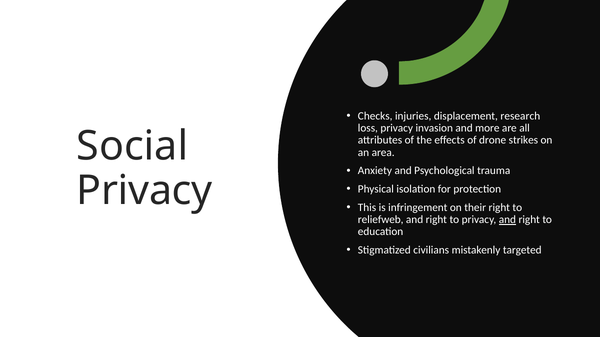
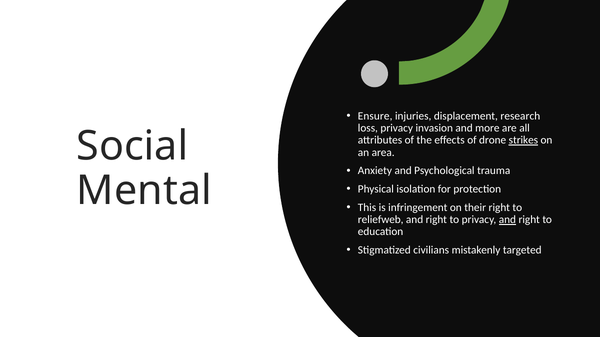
Checks: Checks -> Ensure
strikes underline: none -> present
Privacy at (144, 191): Privacy -> Mental
